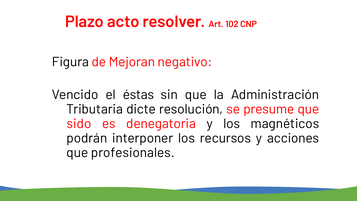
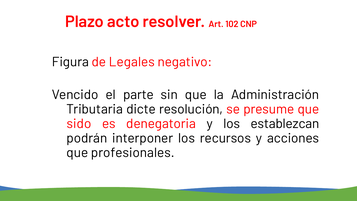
Mejoran: Mejoran -> Legales
éstas: éstas -> parte
magnéticos: magnéticos -> establezcan
